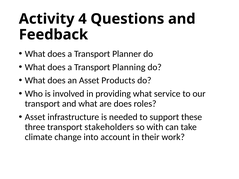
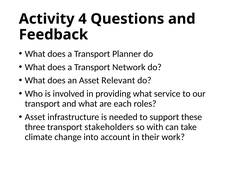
Planning: Planning -> Network
Products: Products -> Relevant
are does: does -> each
